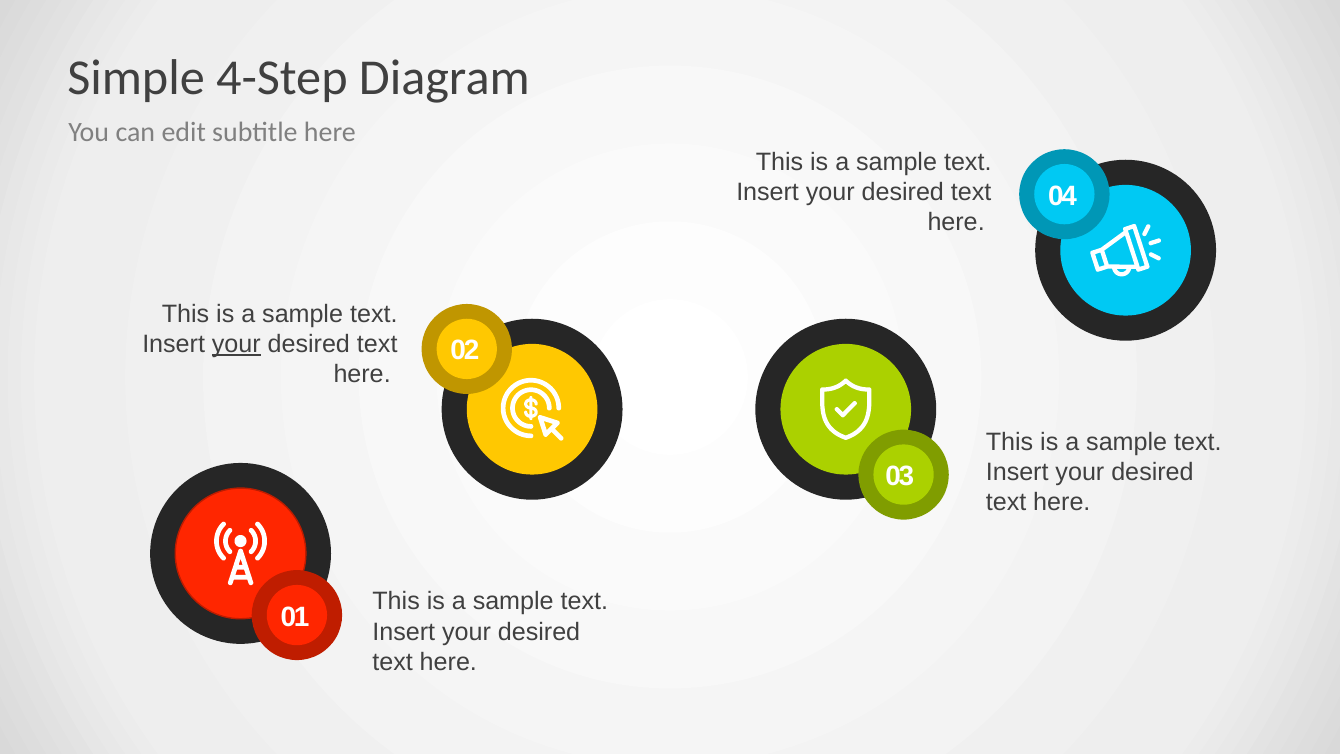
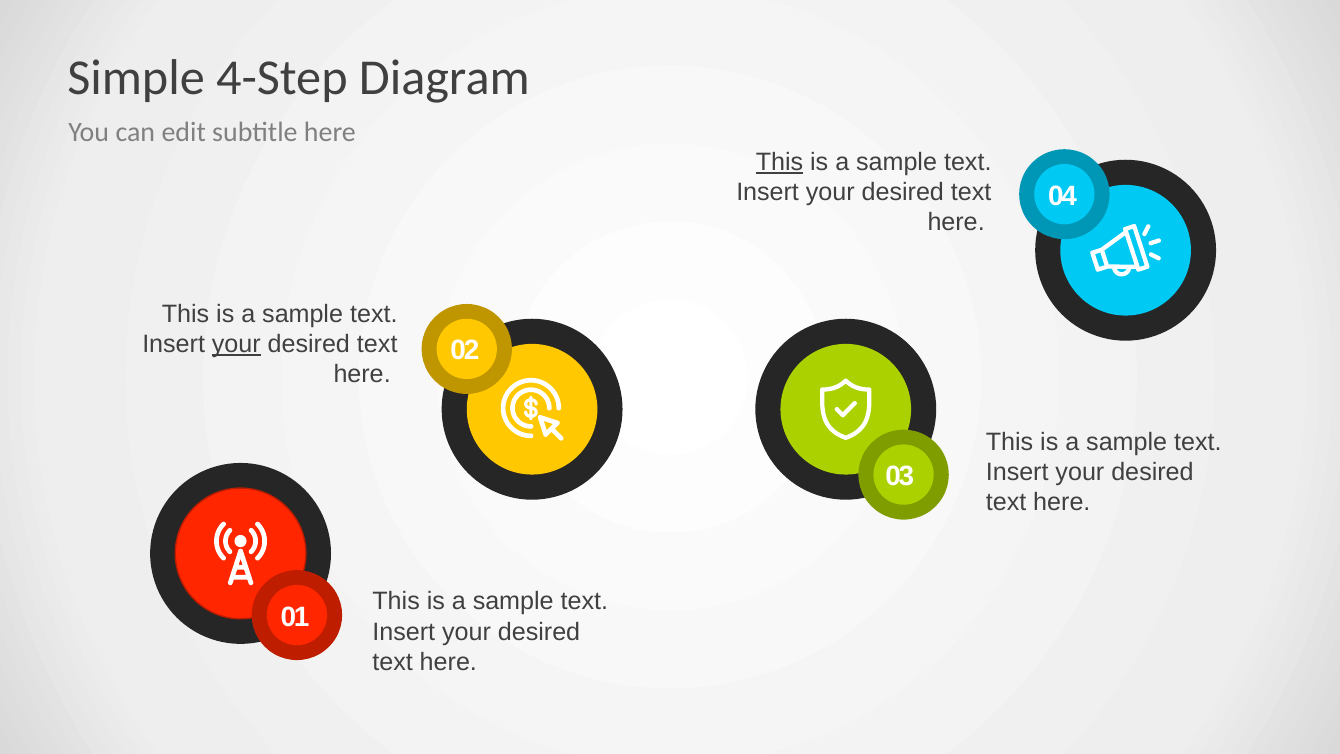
This at (780, 162) underline: none -> present
